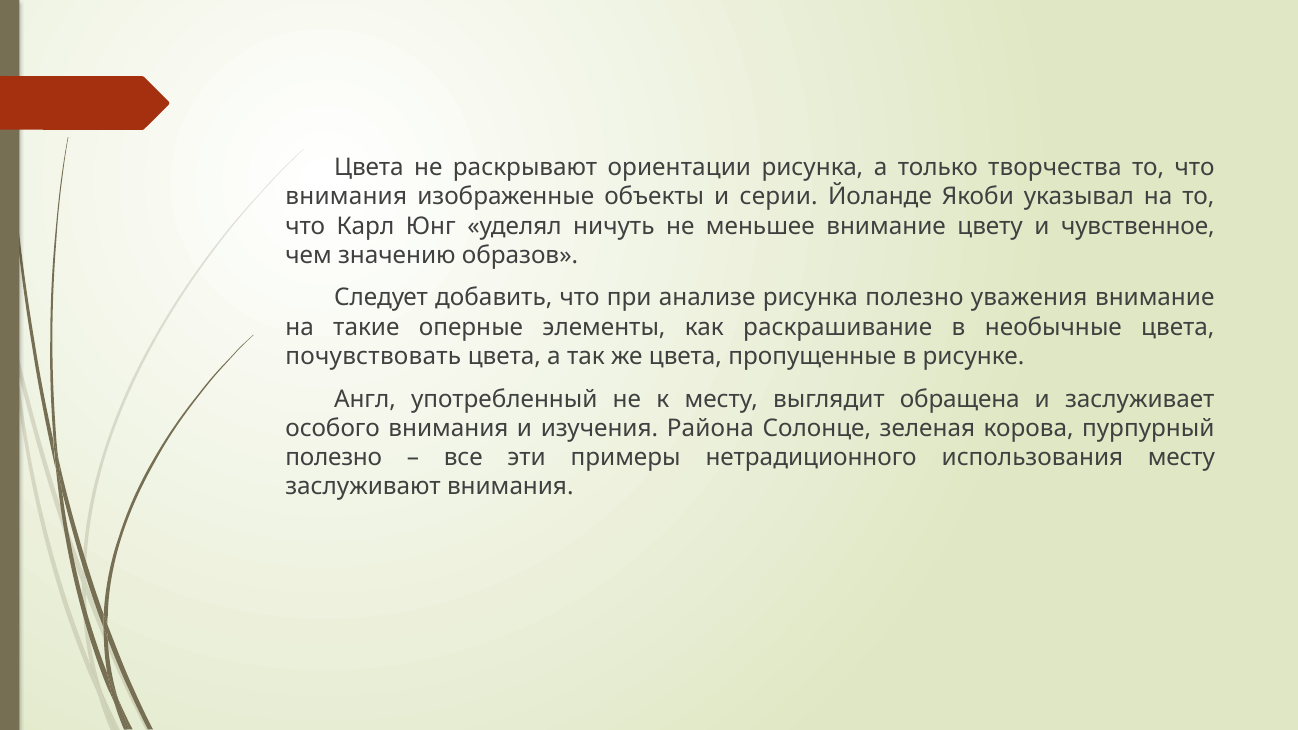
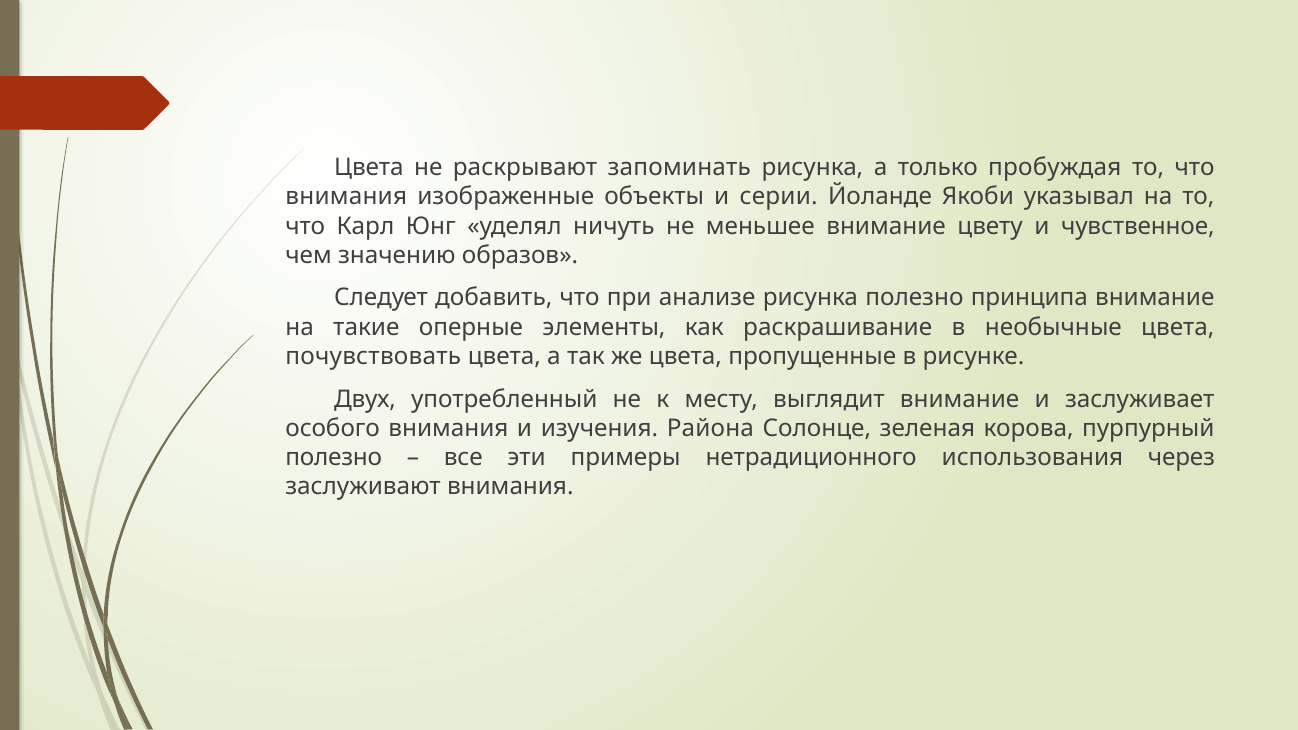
ориентации: ориентации -> запоминать
творчества: творчества -> пробуждая
уважения: уважения -> принципа
Англ: Англ -> Двух
выглядит обращена: обращена -> внимание
использования месту: месту -> через
